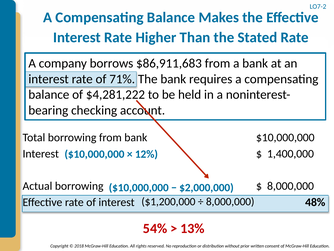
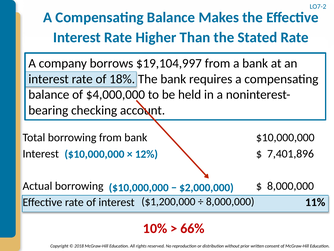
$86,911,683: $86,911,683 -> $19,104,997
71%: 71% -> 18%
$4,281,222: $4,281,222 -> $4,000,000
1,400,000: 1,400,000 -> 7,401,896
48%: 48% -> 11%
54%: 54% -> 10%
13%: 13% -> 66%
